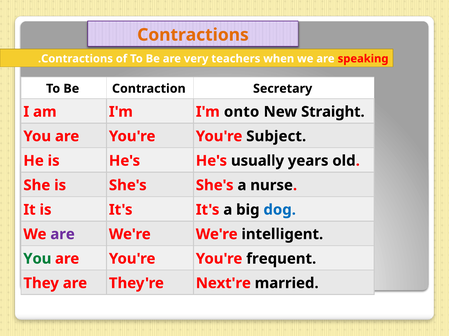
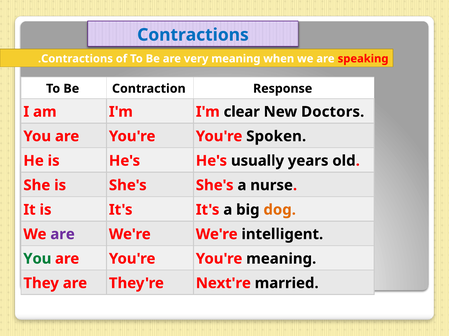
Contractions at (193, 35) colour: orange -> blue
very teachers: teachers -> meaning
Secretary: Secretary -> Response
onto: onto -> clear
Straight: Straight -> Doctors
Subject: Subject -> Spoken
dog colour: blue -> orange
You're frequent: frequent -> meaning
